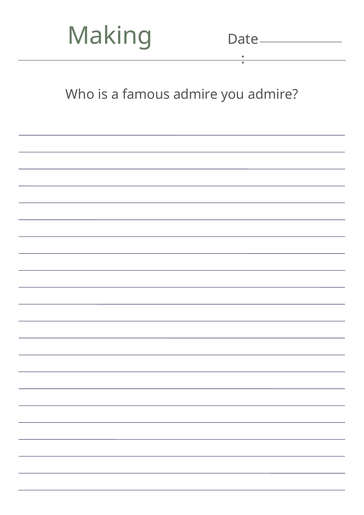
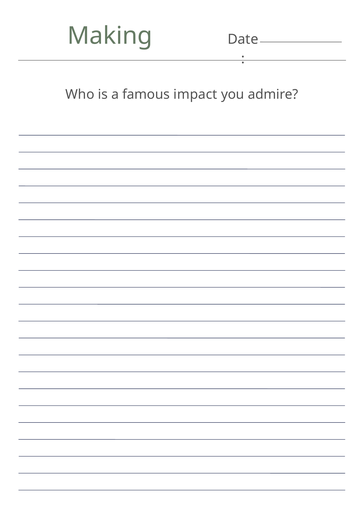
famous admire: admire -> impact
